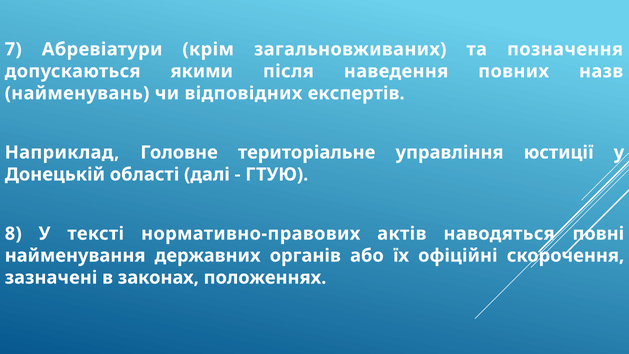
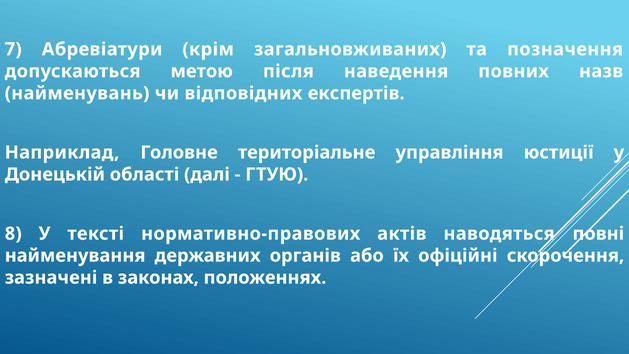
якими: якими -> метою
